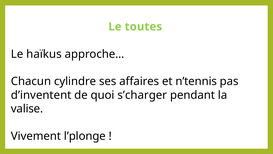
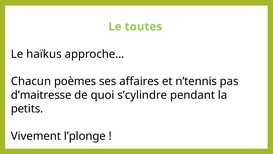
cylindre: cylindre -> poèmes
d’inventent: d’inventent -> d’maitresse
s’charger: s’charger -> s’cylindre
valise: valise -> petits
